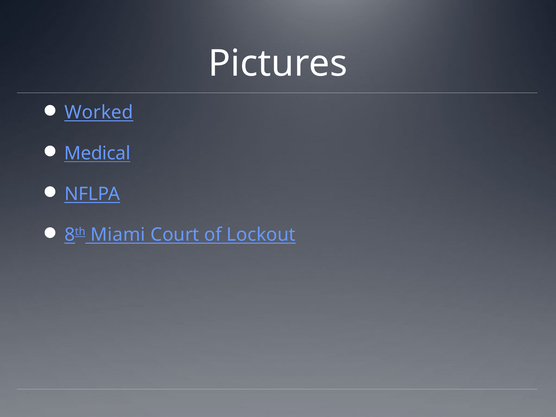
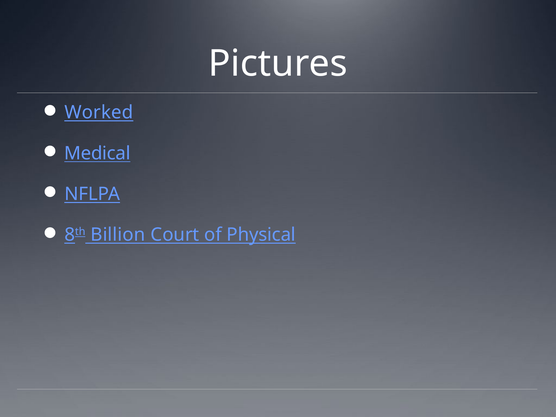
Miami: Miami -> Billion
Lockout: Lockout -> Physical
